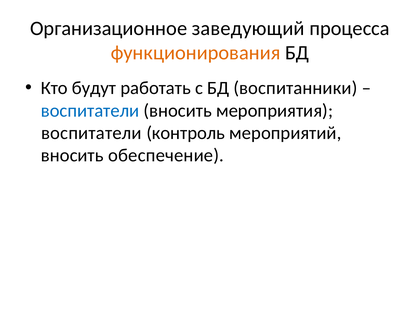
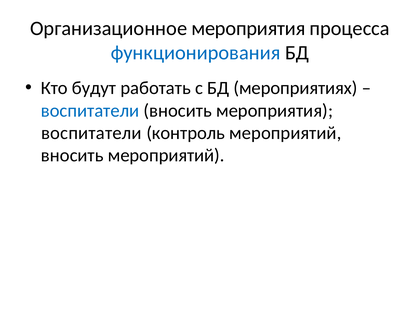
Организационное заведующий: заведующий -> мероприятия
функционирования colour: orange -> blue
воспитанники: воспитанники -> мероприятиях
вносить обеспечение: обеспечение -> мероприятий
